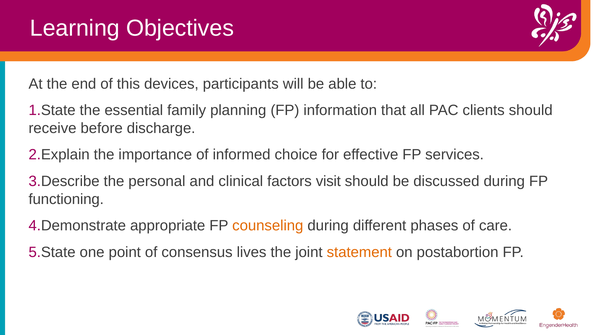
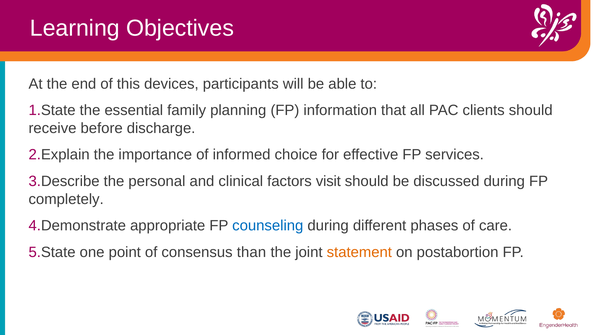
functioning: functioning -> completely
counseling colour: orange -> blue
lives: lives -> than
